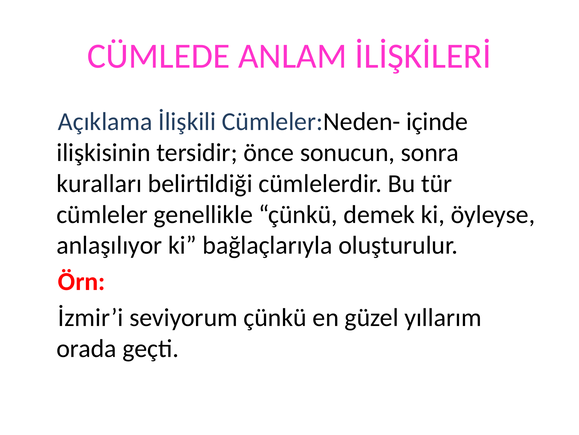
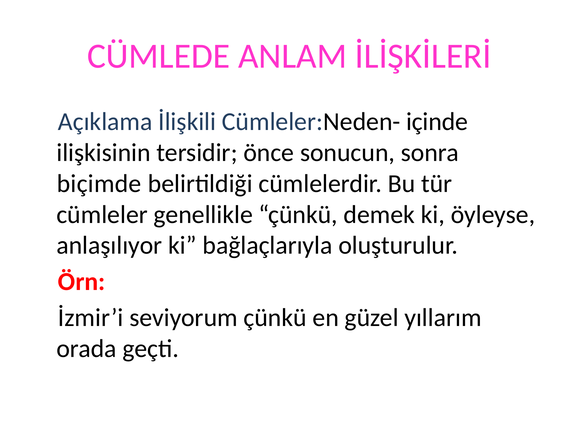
kuralları: kuralları -> biçimde
